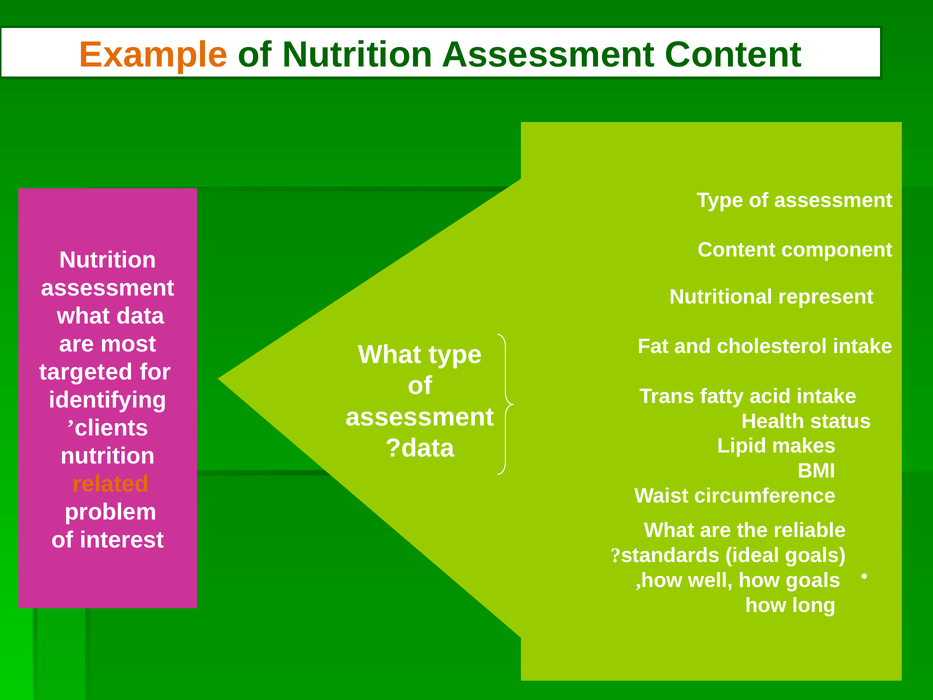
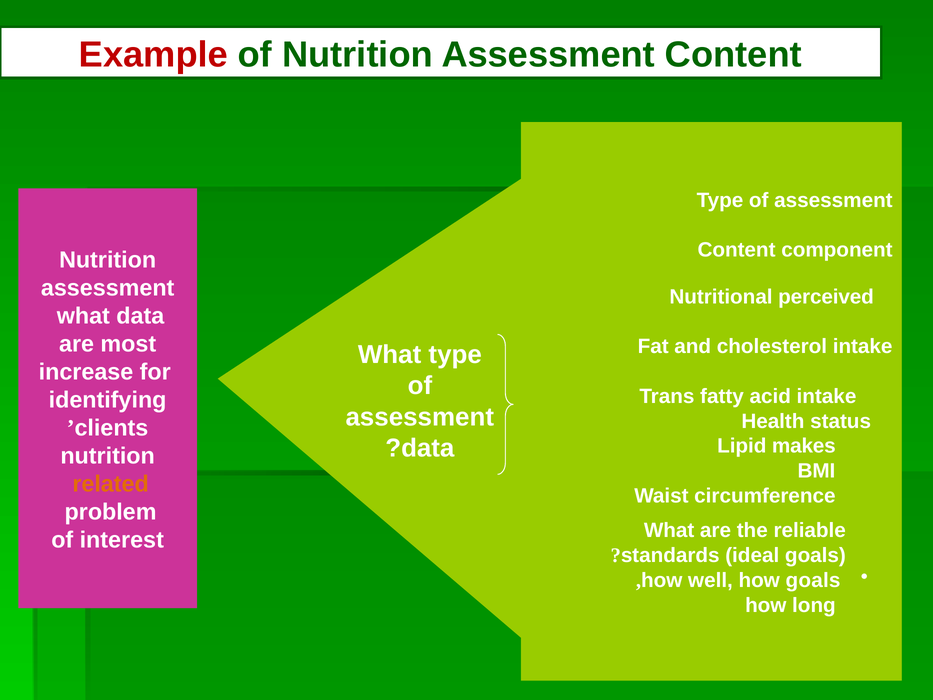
Example colour: orange -> red
represent: represent -> perceived
targeted: targeted -> increase
